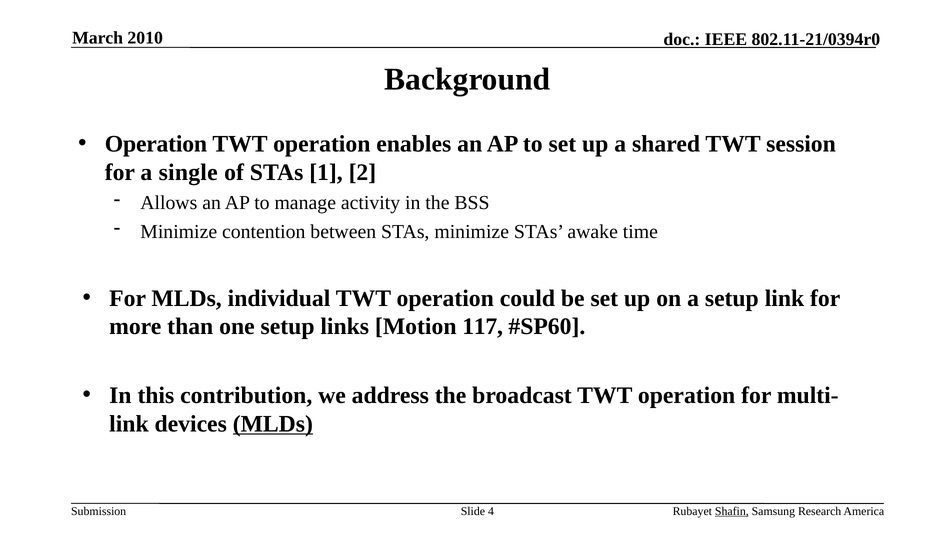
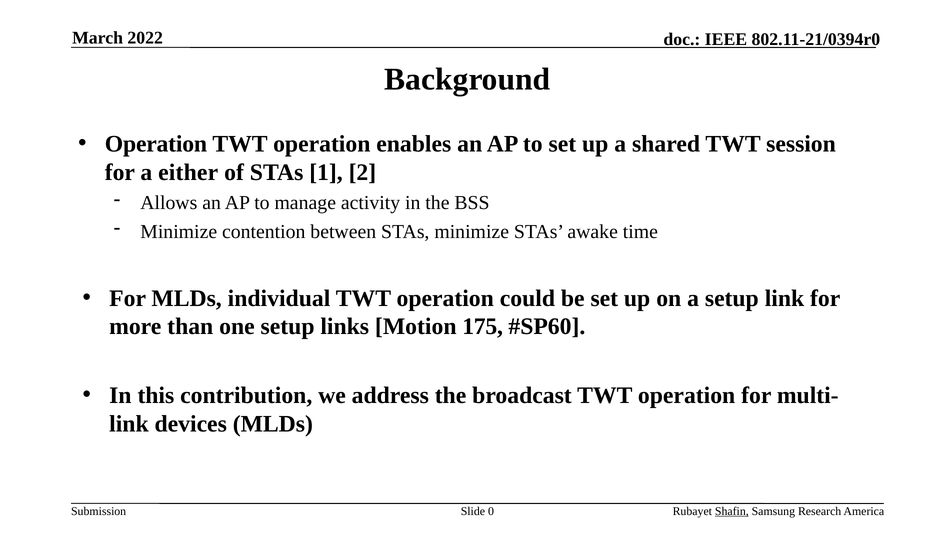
2010: 2010 -> 2022
single: single -> either
117: 117 -> 175
MLDs at (273, 424) underline: present -> none
4: 4 -> 0
